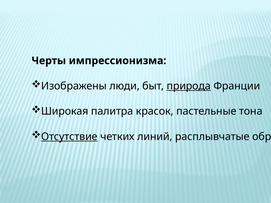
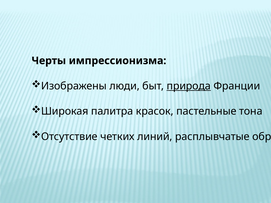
Отсутствие underline: present -> none
